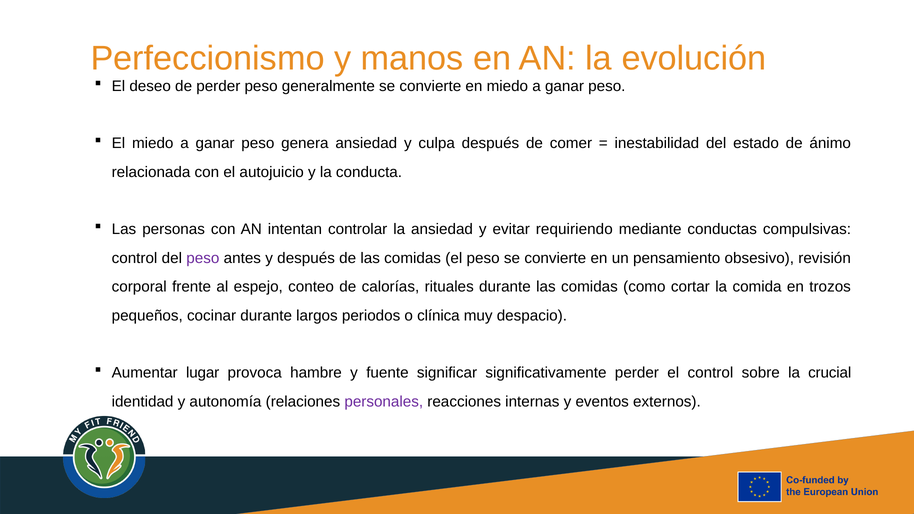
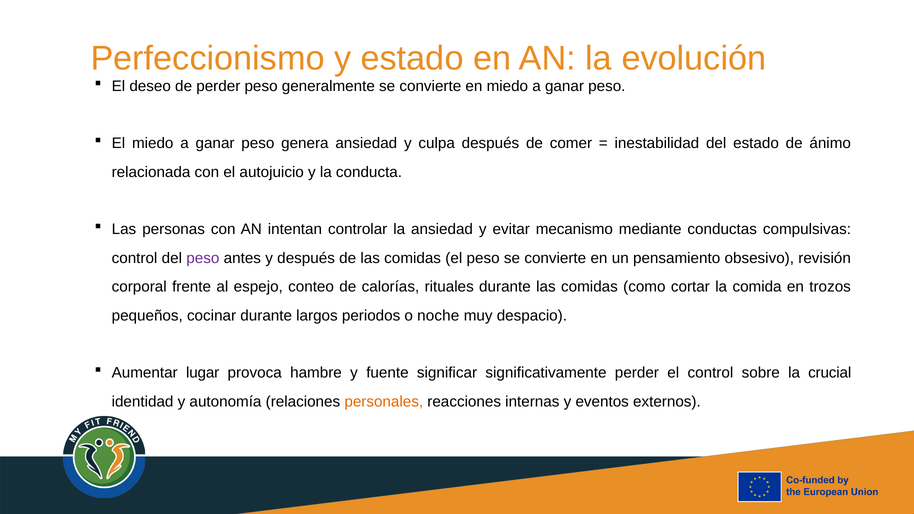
y manos: manos -> estado
requiriendo: requiriendo -> mecanismo
clínica: clínica -> noche
personales colour: purple -> orange
